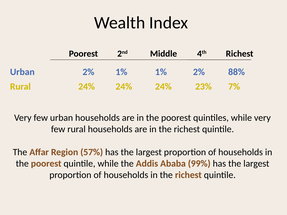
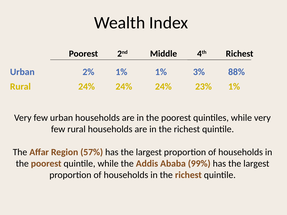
1% 2%: 2% -> 3%
23% 7%: 7% -> 1%
